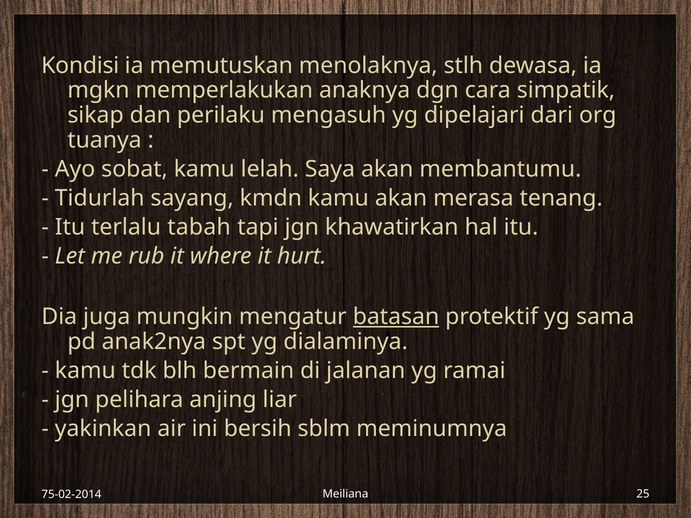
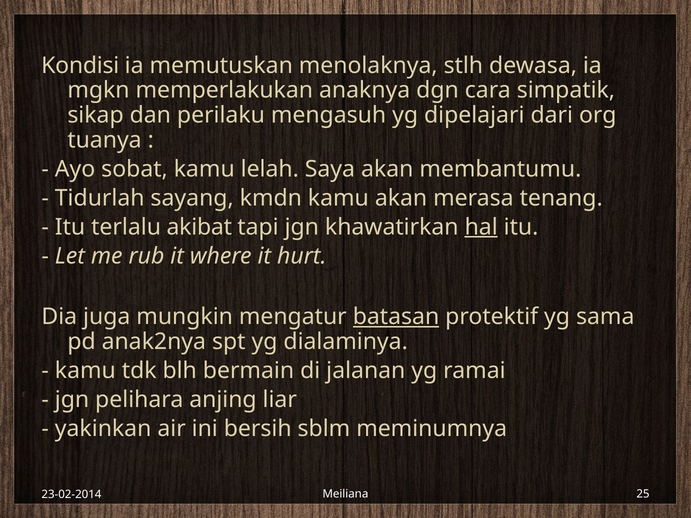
tabah: tabah -> akibat
hal underline: none -> present
75-02-2014: 75-02-2014 -> 23-02-2014
